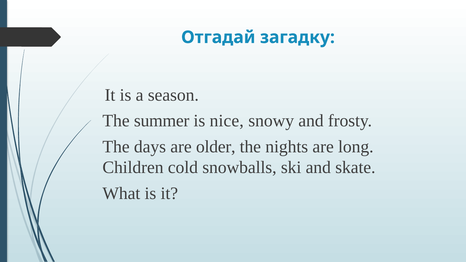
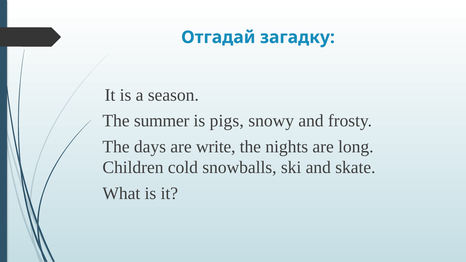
nice: nice -> pigs
older: older -> write
